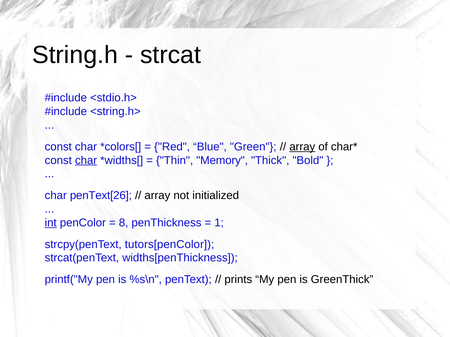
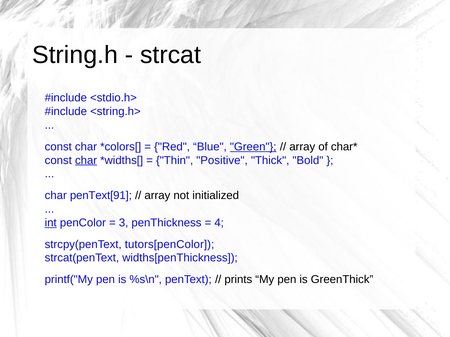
Green underline: none -> present
array at (302, 147) underline: present -> none
Memory: Memory -> Positive
penText[26: penText[26 -> penText[91
8: 8 -> 3
1: 1 -> 4
